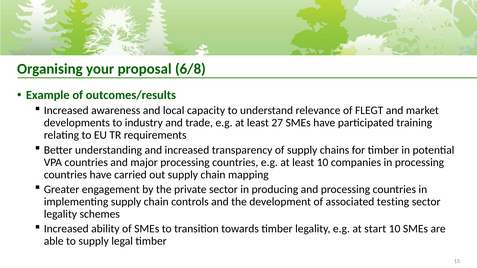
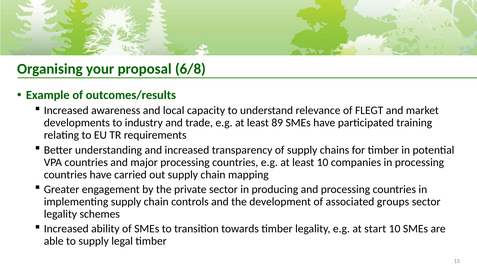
27: 27 -> 89
testing: testing -> groups
